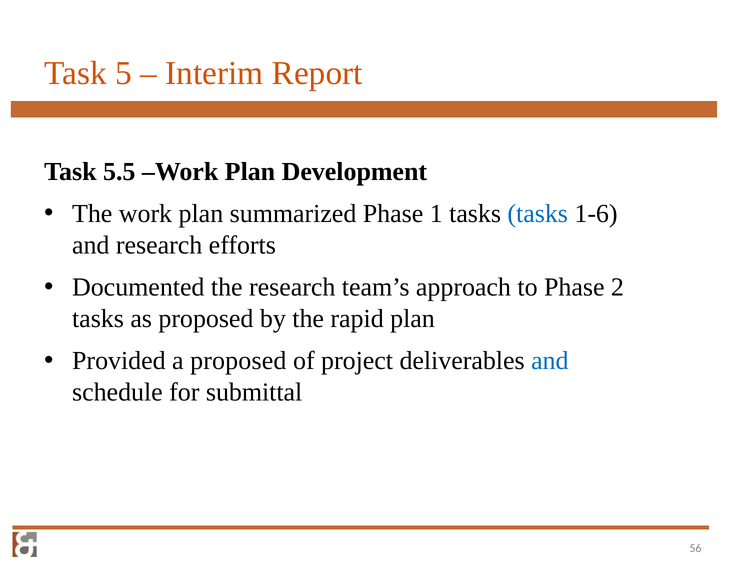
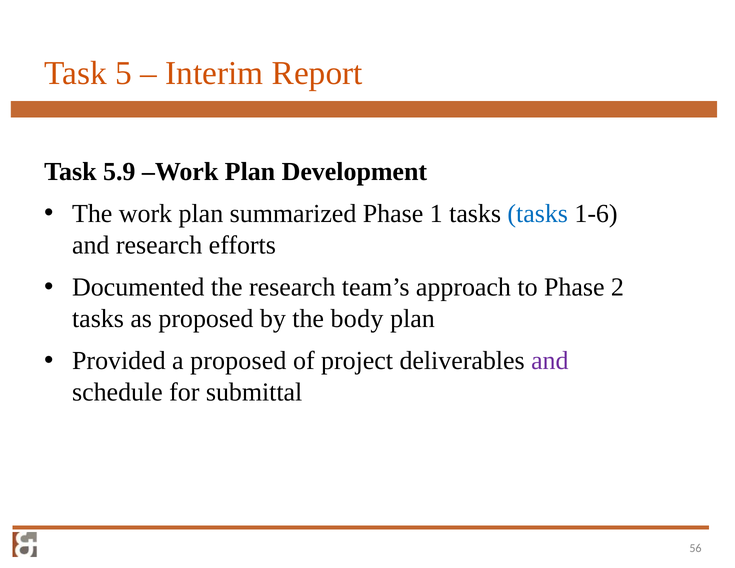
5.5: 5.5 -> 5.9
rapid: rapid -> body
and at (550, 361) colour: blue -> purple
